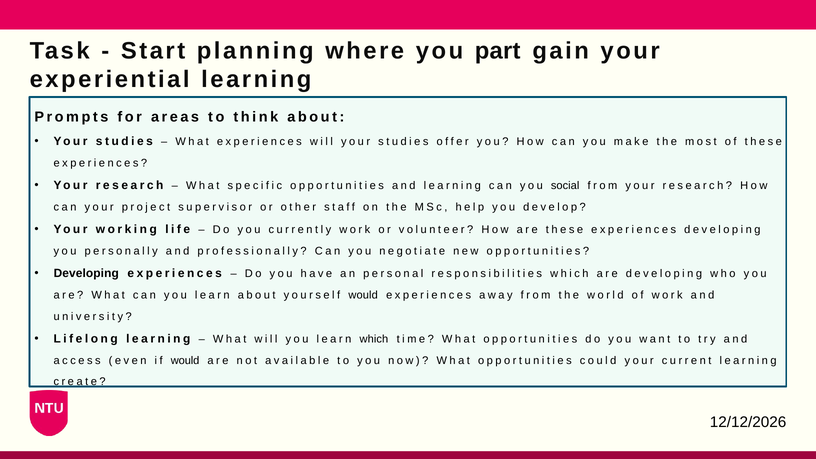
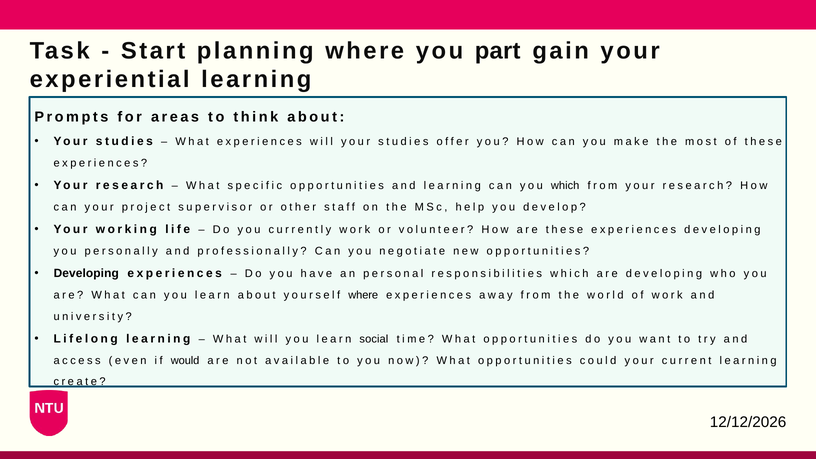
you social: social -> which
yourself would: would -> where
learn which: which -> social
